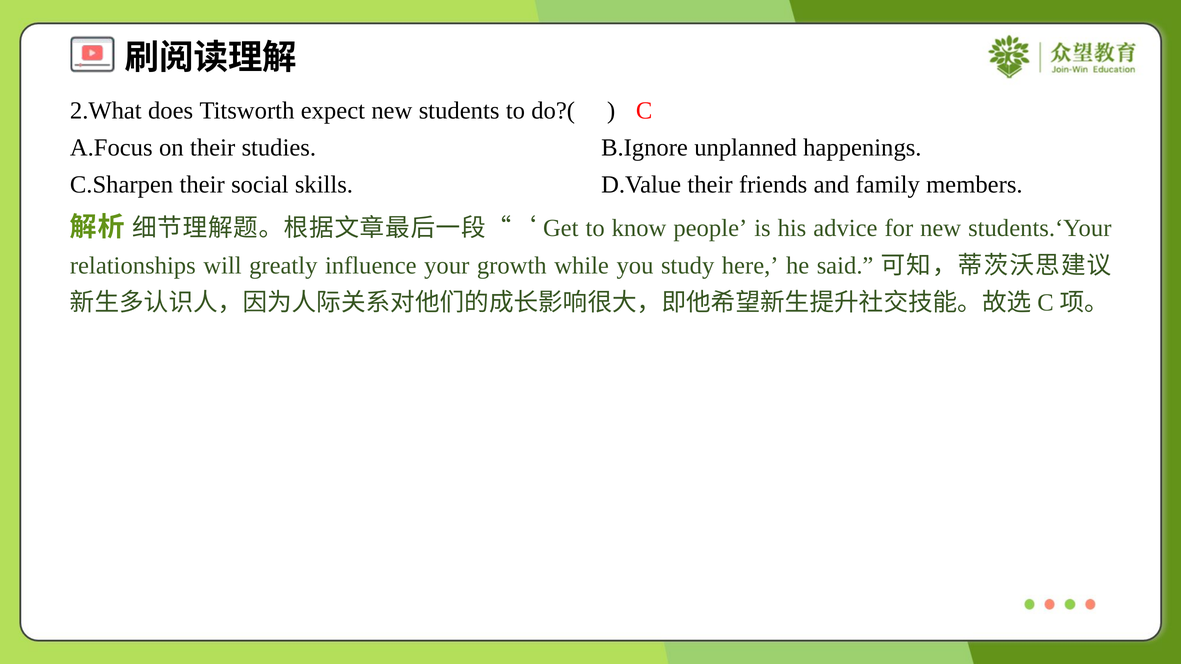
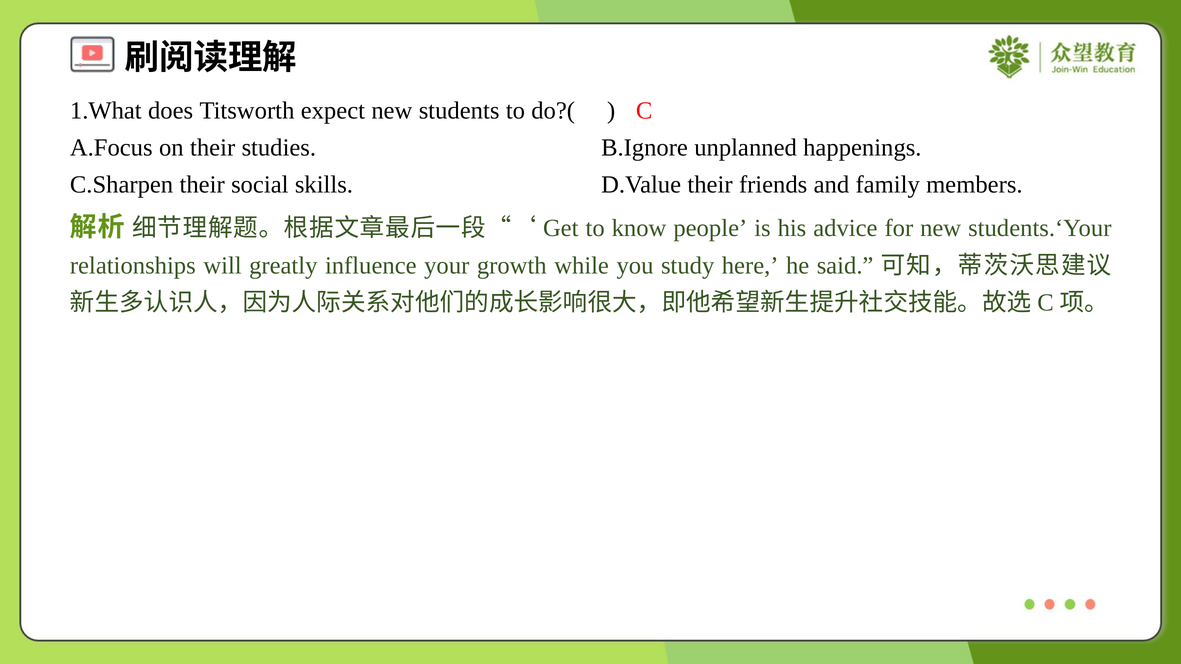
2.What: 2.What -> 1.What
